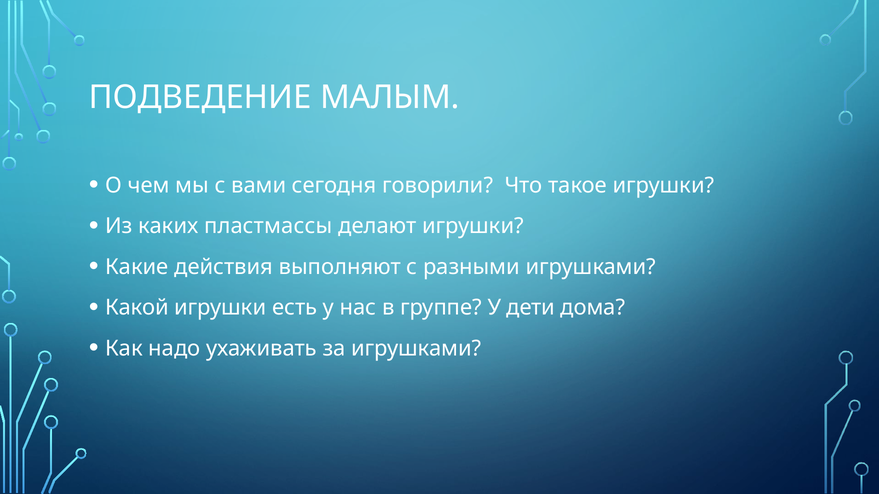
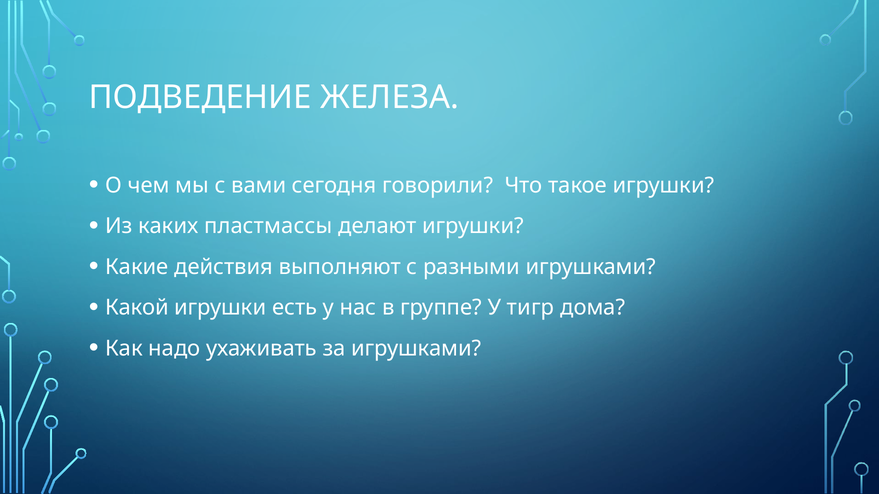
МАЛЫМ: МАЛЫМ -> ЖЕЛЕЗА
дети: дети -> тигр
